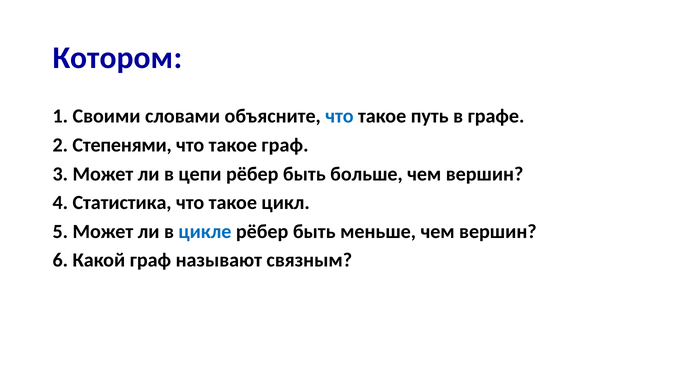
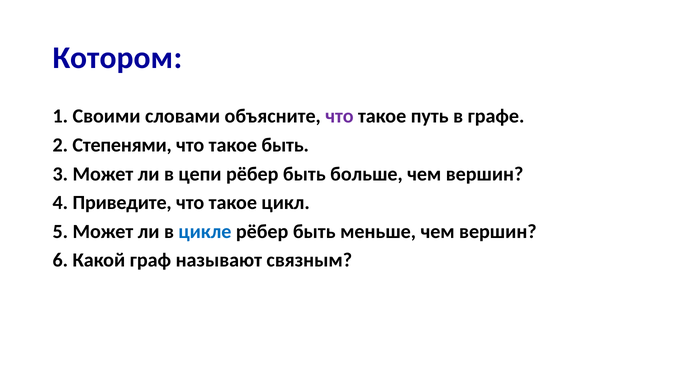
что at (339, 116) colour: blue -> purple
такое граф: граф -> быть
Статистика: Статистика -> Приведите
